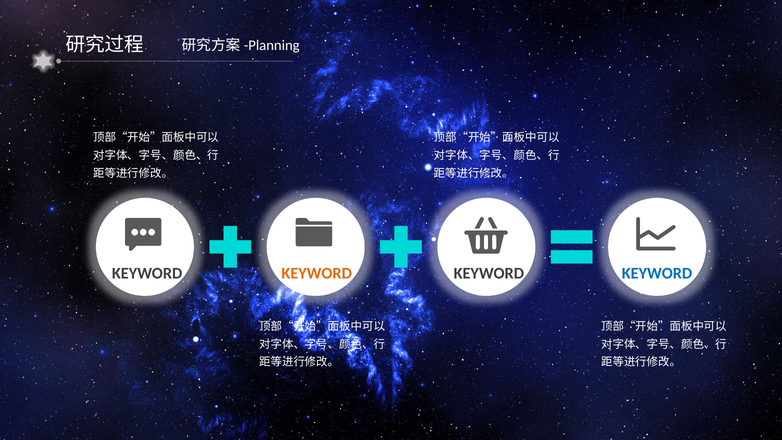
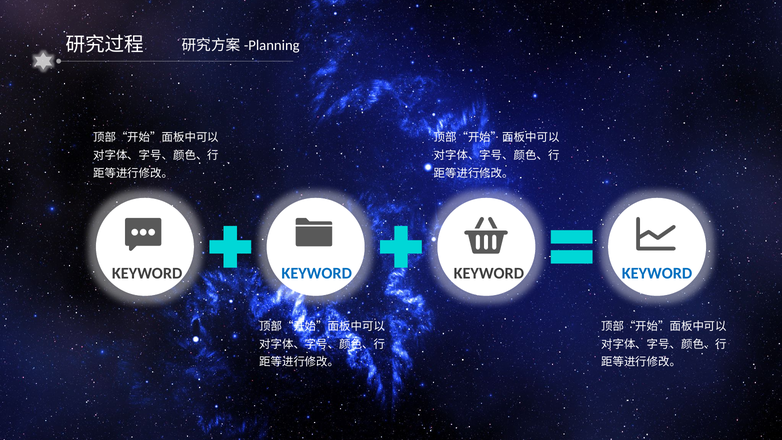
KEYWORD at (317, 273) colour: orange -> blue
